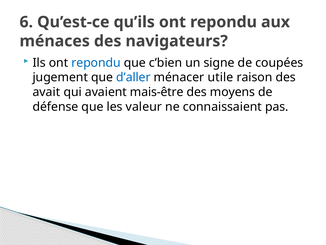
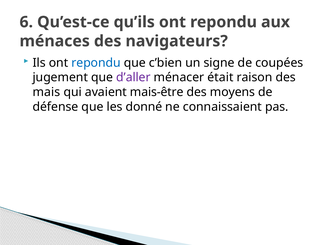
d’aller colour: blue -> purple
utile: utile -> était
avait: avait -> mais
valeur: valeur -> donné
